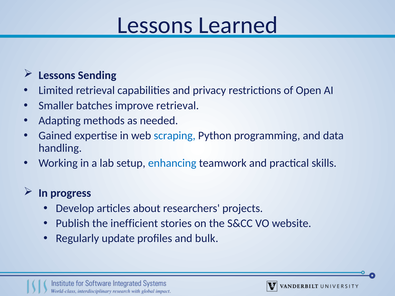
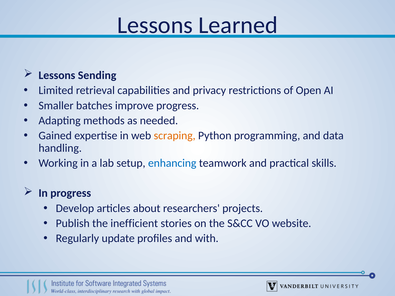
improve retrieval: retrieval -> progress
scraping colour: blue -> orange
bulk: bulk -> with
